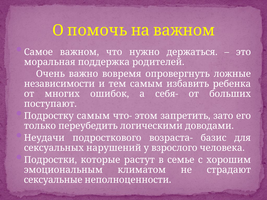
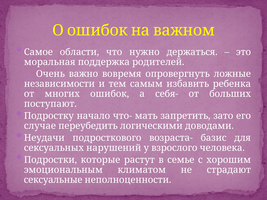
О помочь: помочь -> ошибок
Самое важном: важном -> области
Подростку самым: самым -> начало
этом: этом -> мать
только: только -> случае
